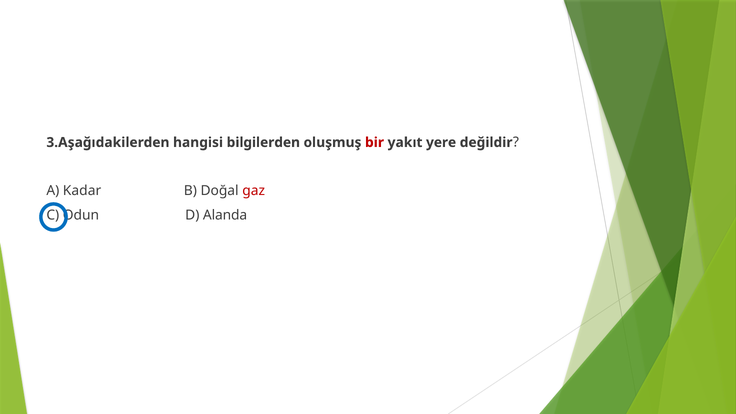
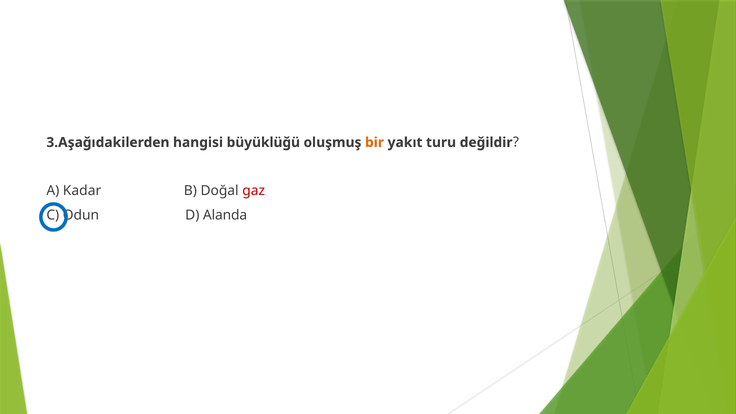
bilgilerden: bilgilerden -> büyüklüğü
bir colour: red -> orange
yere: yere -> turu
